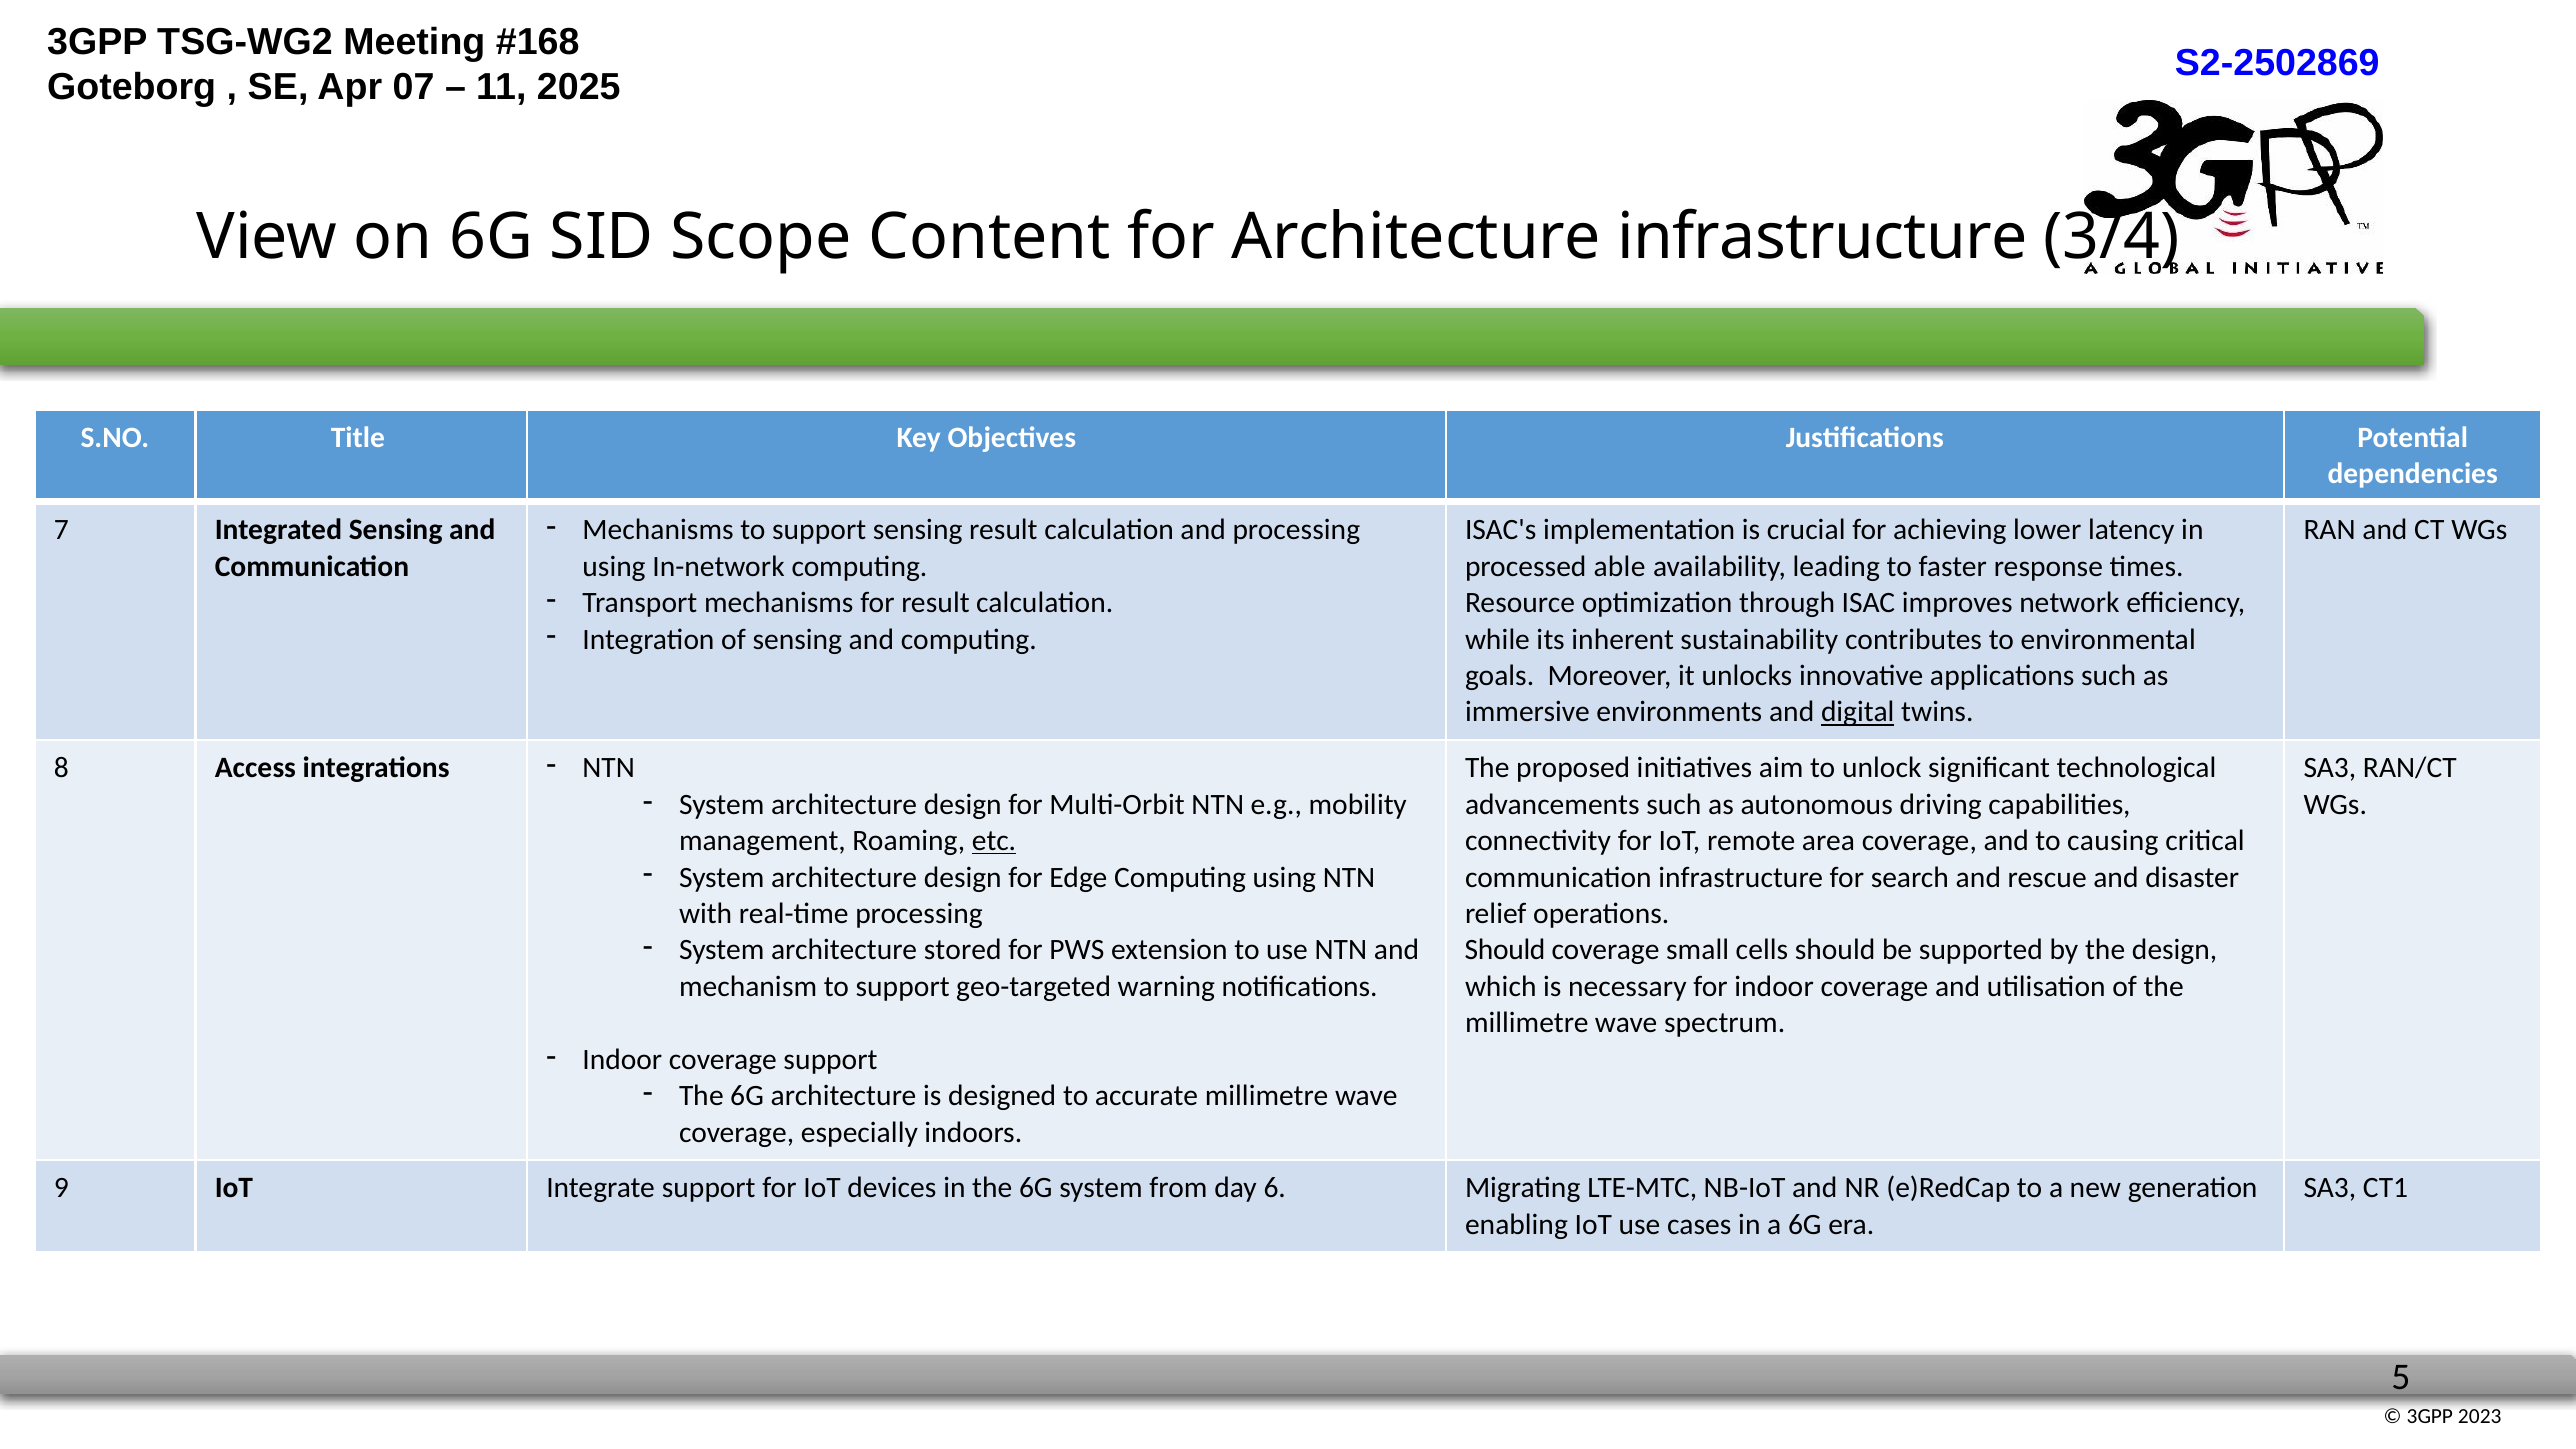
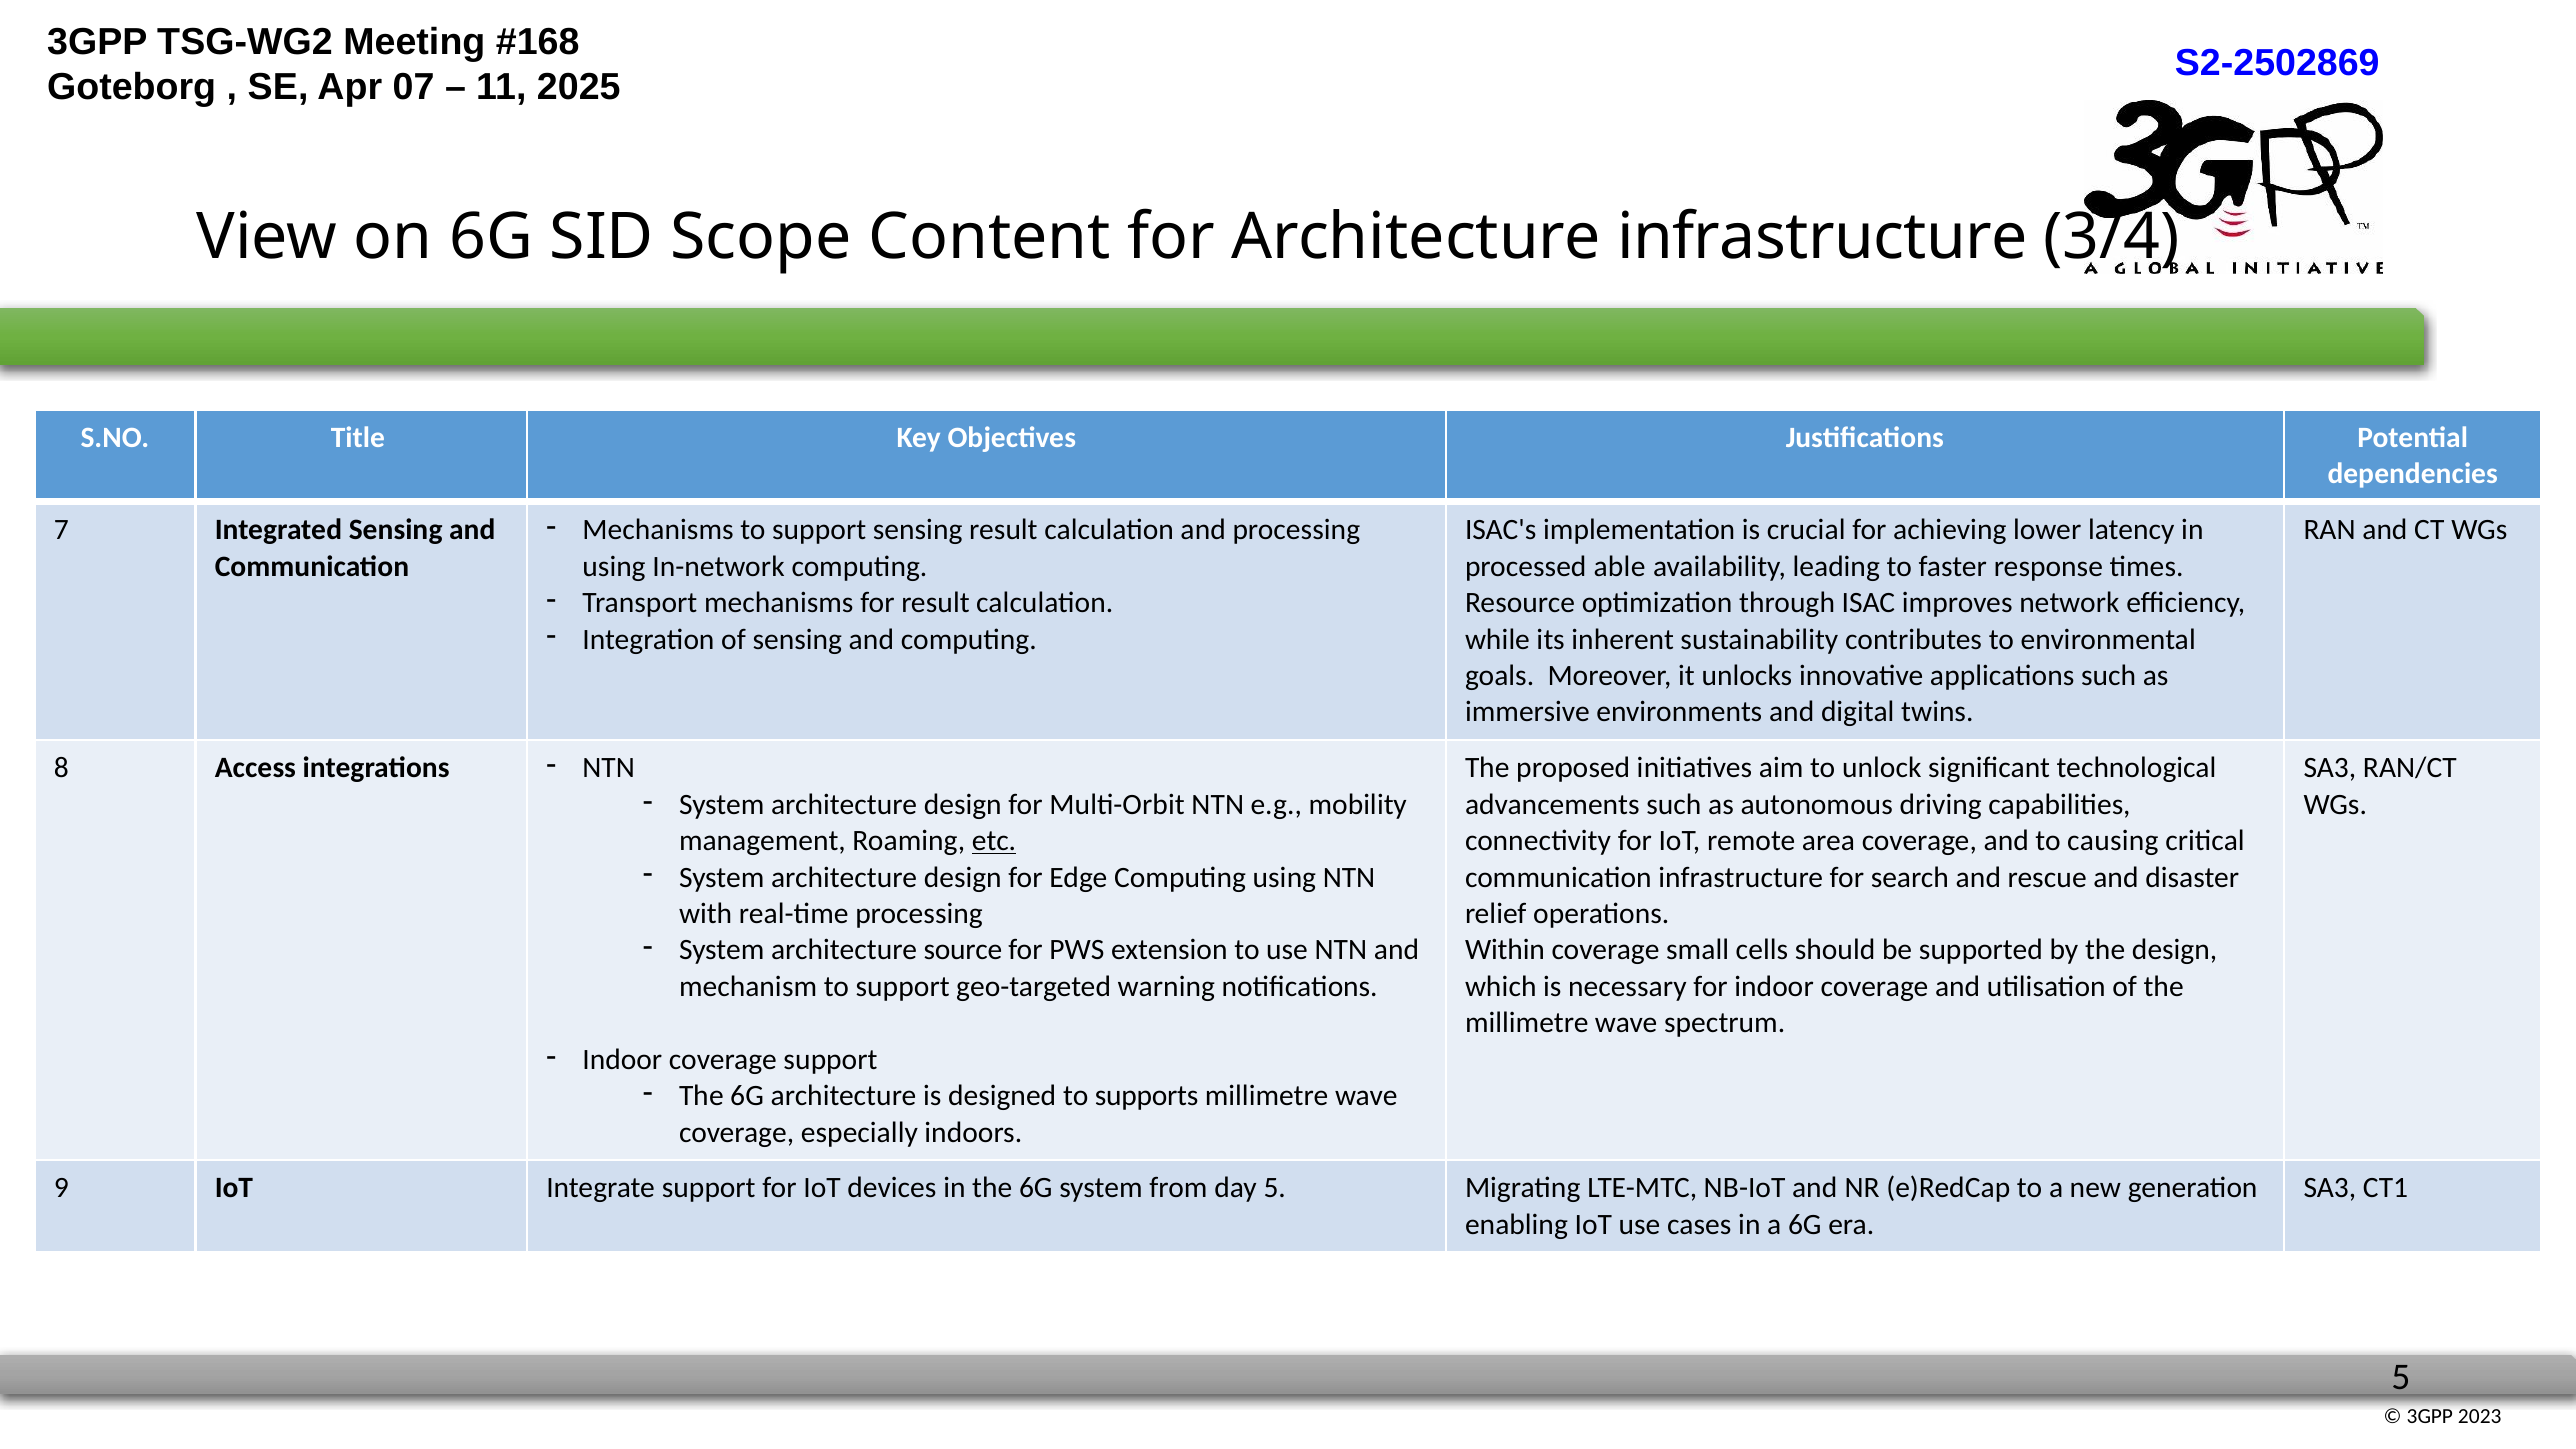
digital underline: present -> none
stored: stored -> source
Should at (1505, 950): Should -> Within
accurate: accurate -> supports
day 6: 6 -> 5
